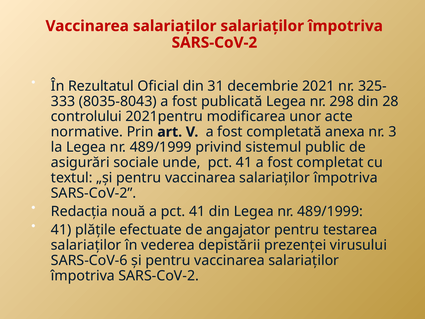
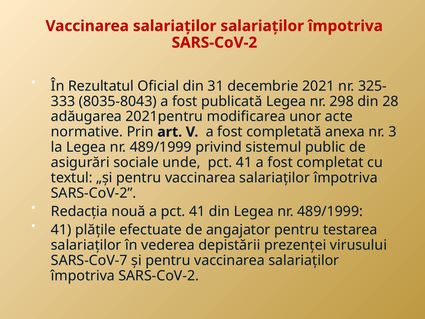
controlului: controlului -> adăugarea
SARS-CoV-6: SARS-CoV-6 -> SARS-CoV-7
